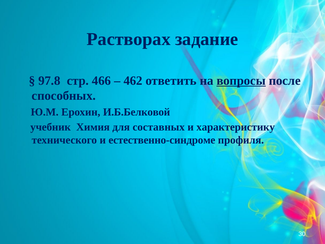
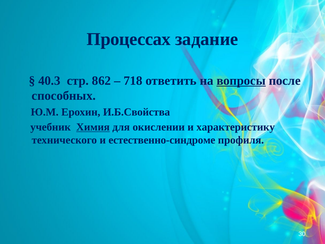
Растворах: Растворах -> Процессах
97.8: 97.8 -> 40.3
466: 466 -> 862
462: 462 -> 718
И.Б.Белковой: И.Б.Белковой -> И.Б.Свойства
Химия underline: none -> present
составных: составных -> окислении
